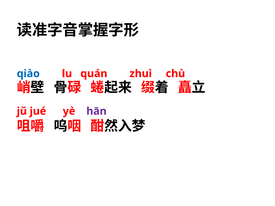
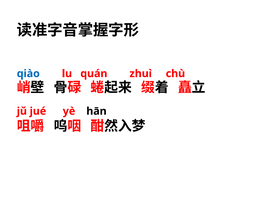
hān colour: purple -> black
